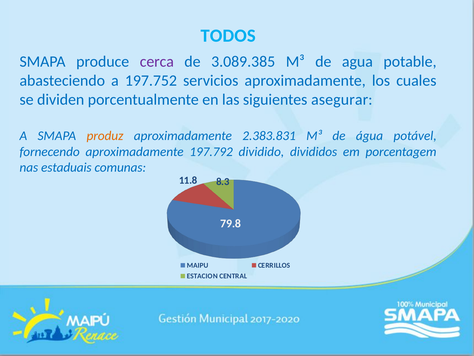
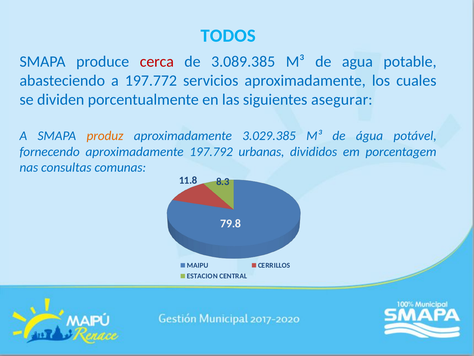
cerca colour: purple -> red
197.752: 197.752 -> 197.772
2.383.831: 2.383.831 -> 3.029.385
dividido: dividido -> urbanas
estaduais: estaduais -> consultas
